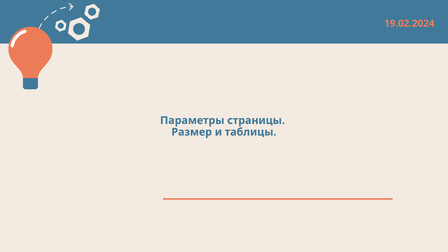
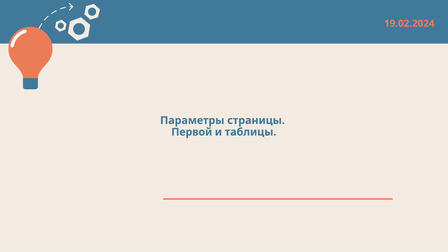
Размер: Размер -> Первой
